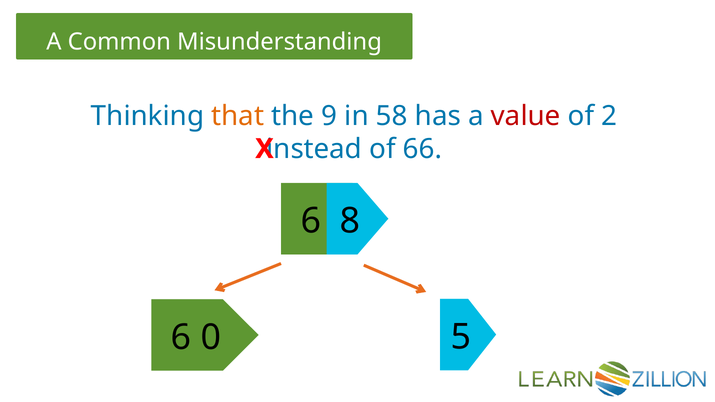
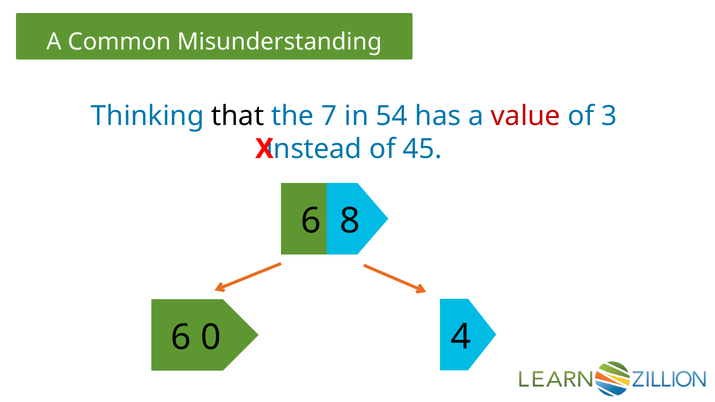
that colour: orange -> black
9: 9 -> 7
58: 58 -> 54
2: 2 -> 3
66: 66 -> 45
5: 5 -> 4
